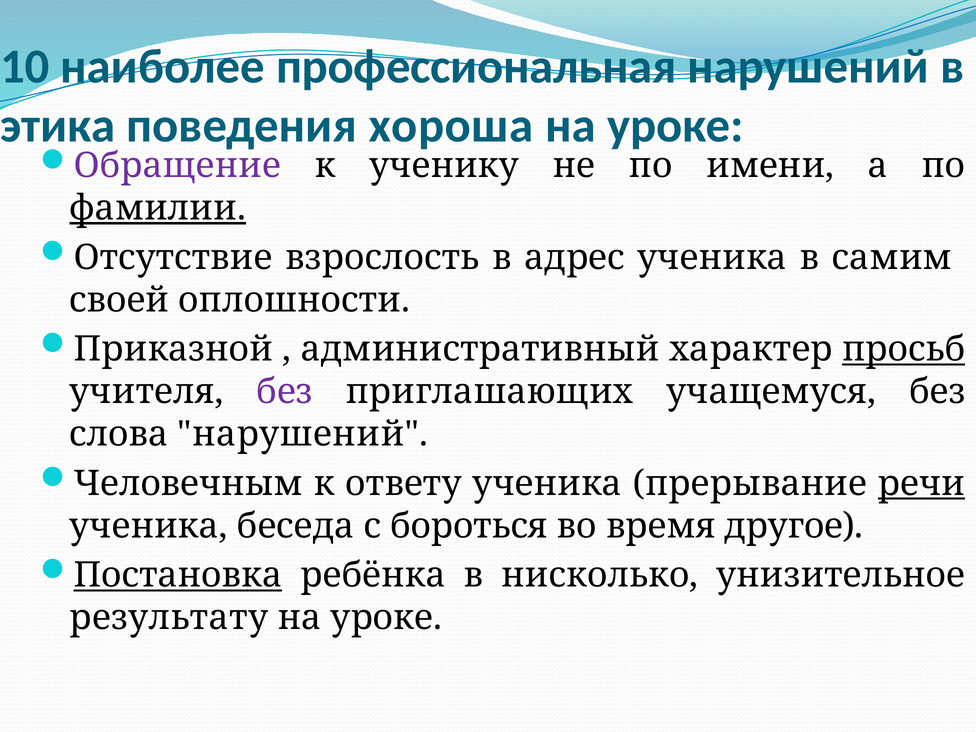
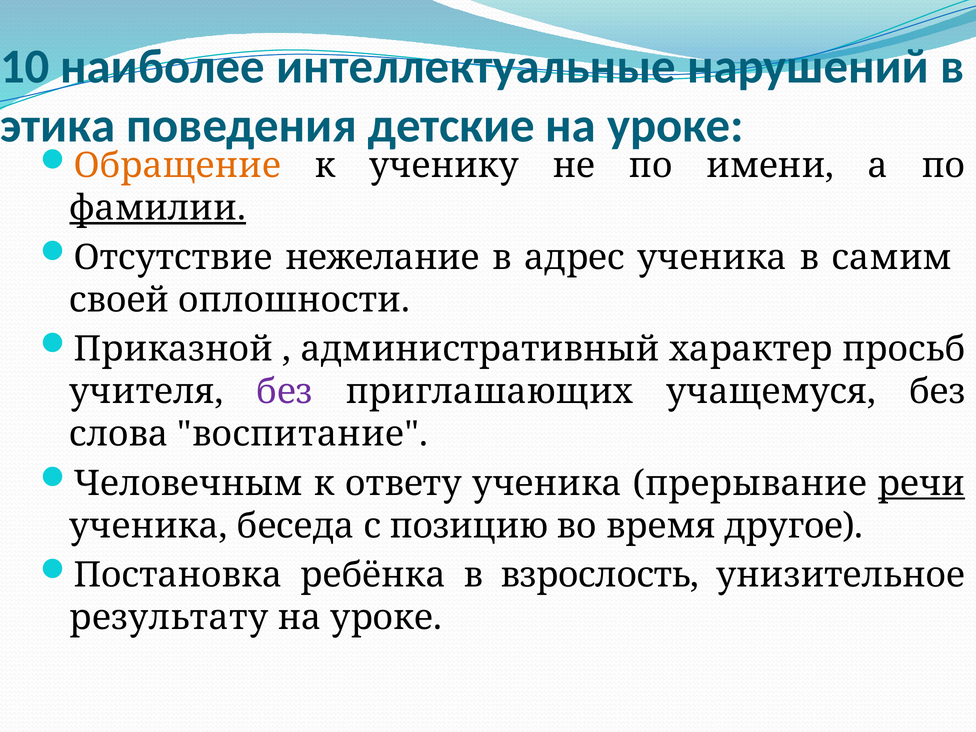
профессиональная: профессиональная -> интеллектуальные
хороша: хороша -> детские
Обращение colour: purple -> orange
взрослость: взрослость -> нежелание
просьб underline: present -> none
слова нарушений: нарушений -> воспитание
бороться: бороться -> позицию
Постановка underline: present -> none
нисколько: нисколько -> взрослость
